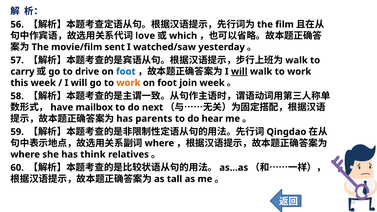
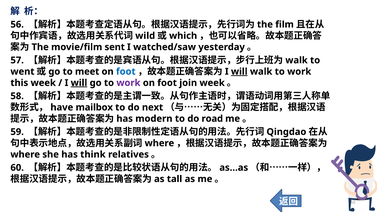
love: love -> wild
carry: carry -> went
drive: drive -> meet
will at (79, 83) underline: none -> present
work at (128, 83) colour: orange -> purple
parents: parents -> modern
hear: hear -> road
